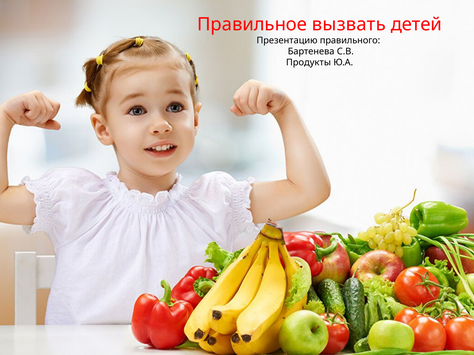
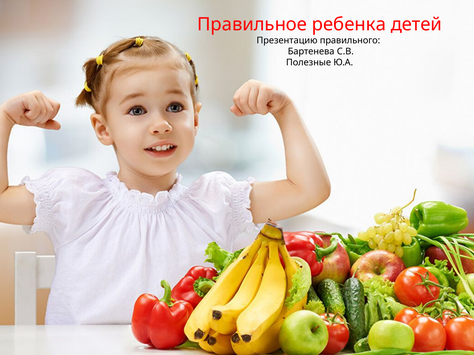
вызвать: вызвать -> ребенка
Продукты: Продукты -> Полезные
